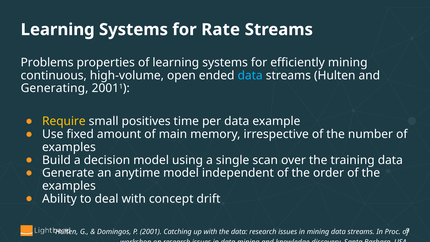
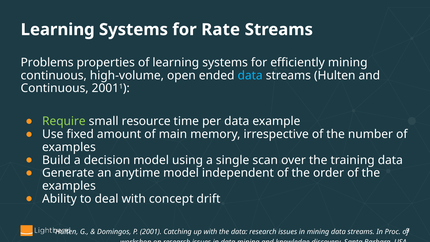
Generating at (55, 88): Generating -> Continuous
Require colour: yellow -> light green
positives: positives -> resource
